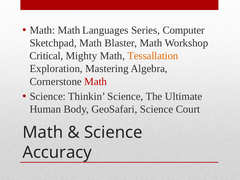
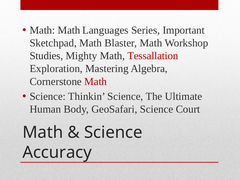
Computer: Computer -> Important
Critical: Critical -> Studies
Tessallation colour: orange -> red
